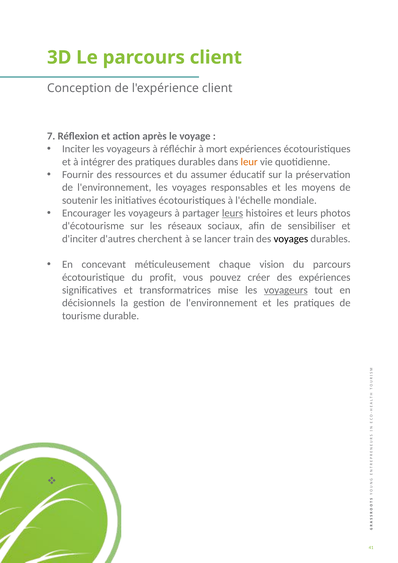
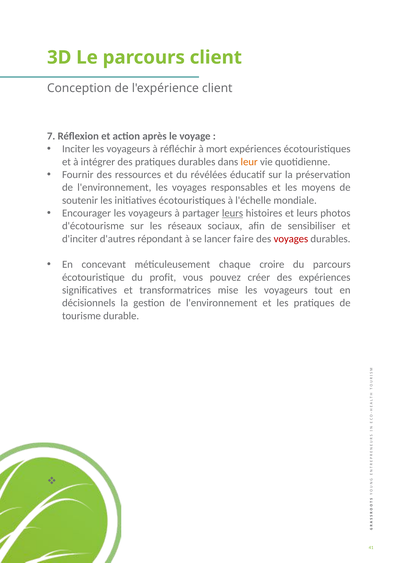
assumer: assumer -> révélées
cherchent: cherchent -> répondant
train: train -> faire
voyages at (291, 239) colour: black -> red
vision: vision -> croire
voyageurs at (286, 290) underline: present -> none
